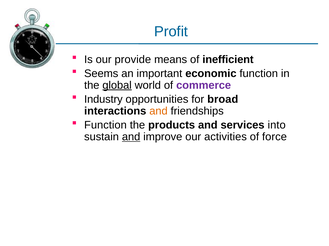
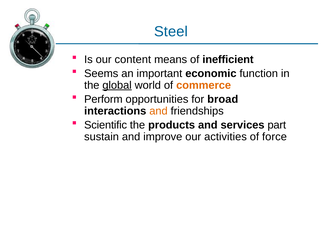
Profit: Profit -> Steel
provide: provide -> content
commerce colour: purple -> orange
Industry: Industry -> Perform
Function at (105, 125): Function -> Scientific
into: into -> part
and at (131, 137) underline: present -> none
